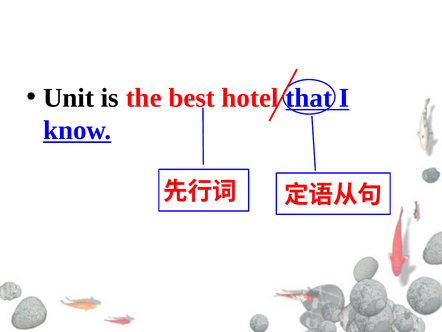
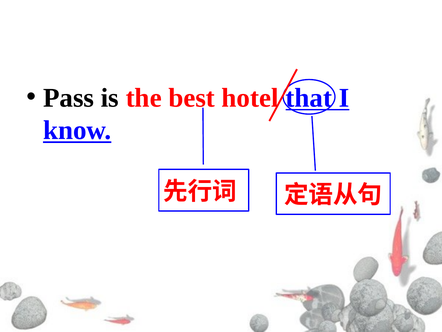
Unit: Unit -> Pass
